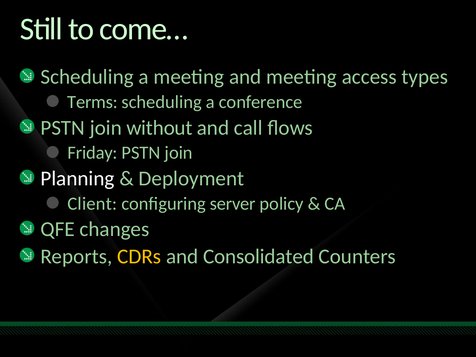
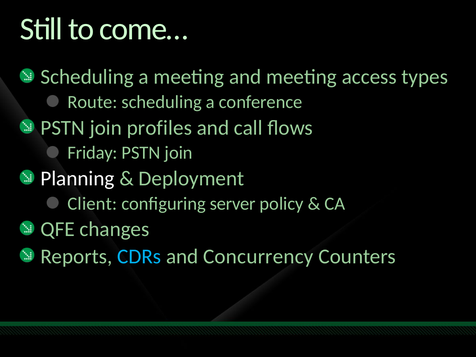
Terms: Terms -> Route
without: without -> profiles
CDRs colour: yellow -> light blue
Consolidated: Consolidated -> Concurrency
